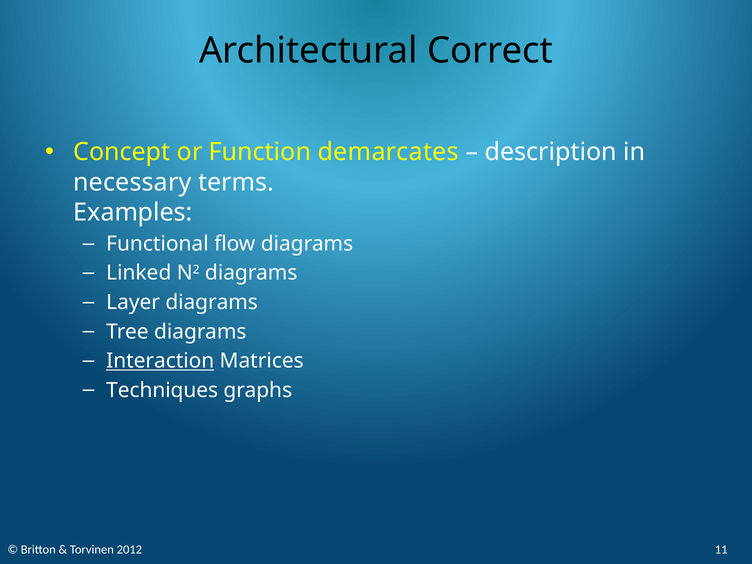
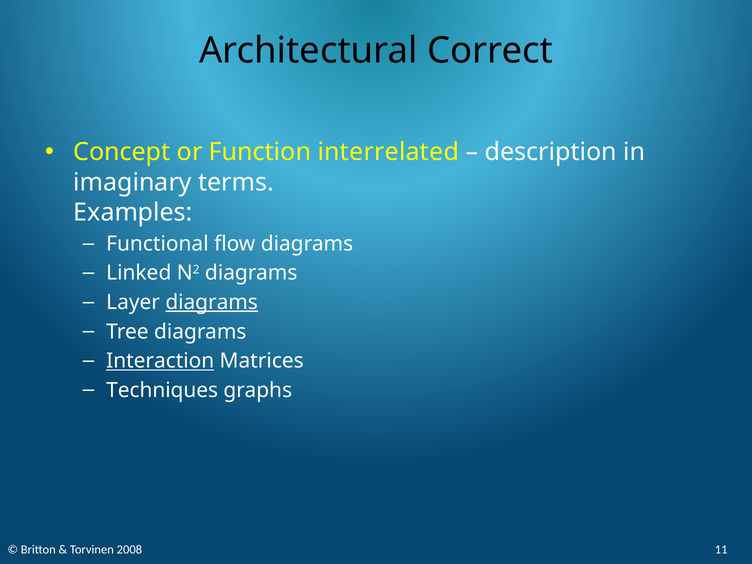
demarcates: demarcates -> interrelated
necessary: necessary -> imaginary
diagrams at (212, 302) underline: none -> present
2012: 2012 -> 2008
